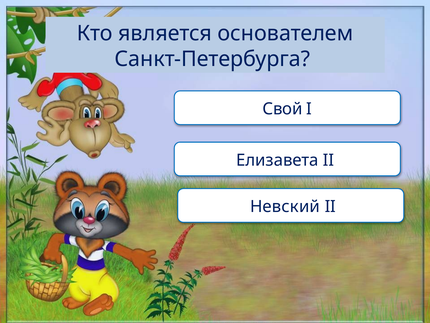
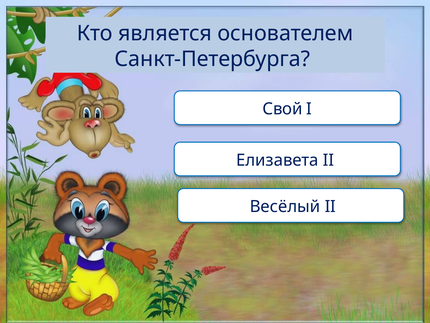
Невский: Невский -> Весёлый
